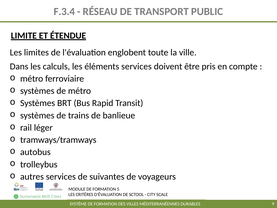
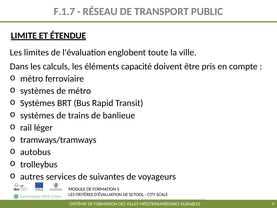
F.3.4: F.3.4 -> F.1.7
éléments services: services -> capacité
